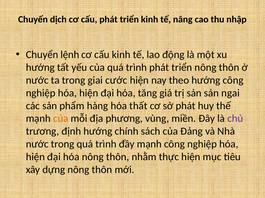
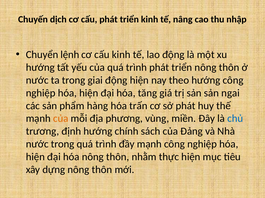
giai cước: cước -> động
thất: thất -> trấn
chủ colour: purple -> blue
